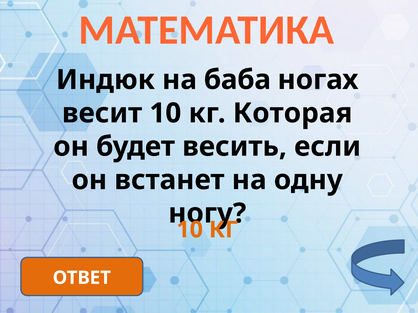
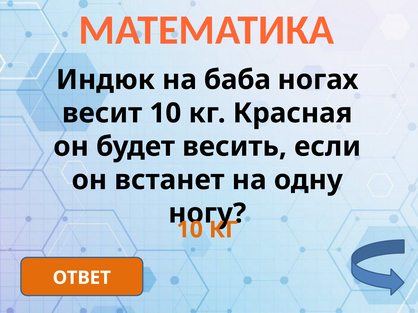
Которая: Которая -> Красная
